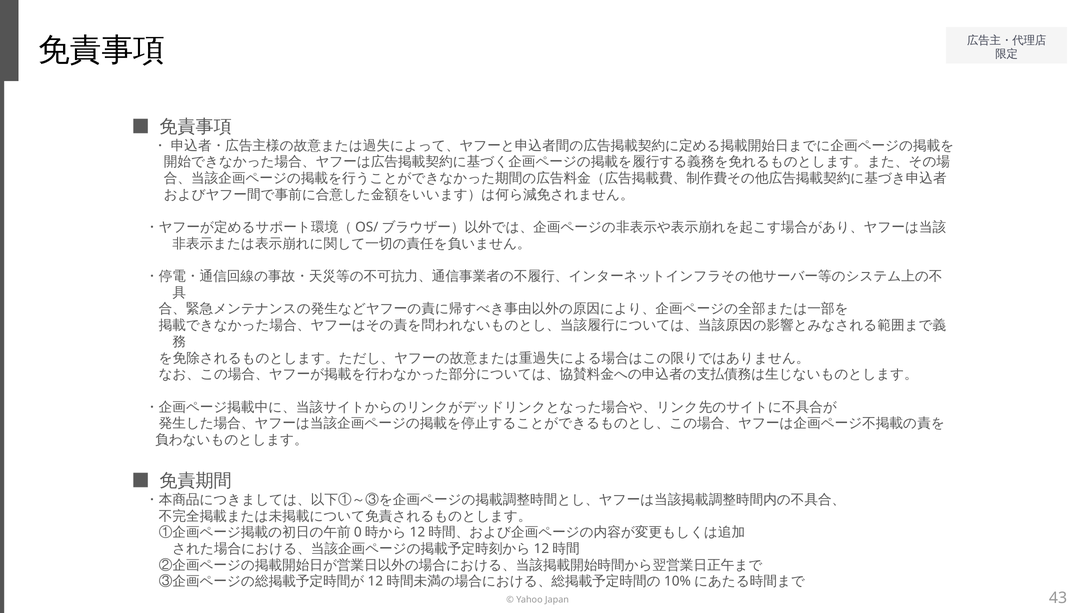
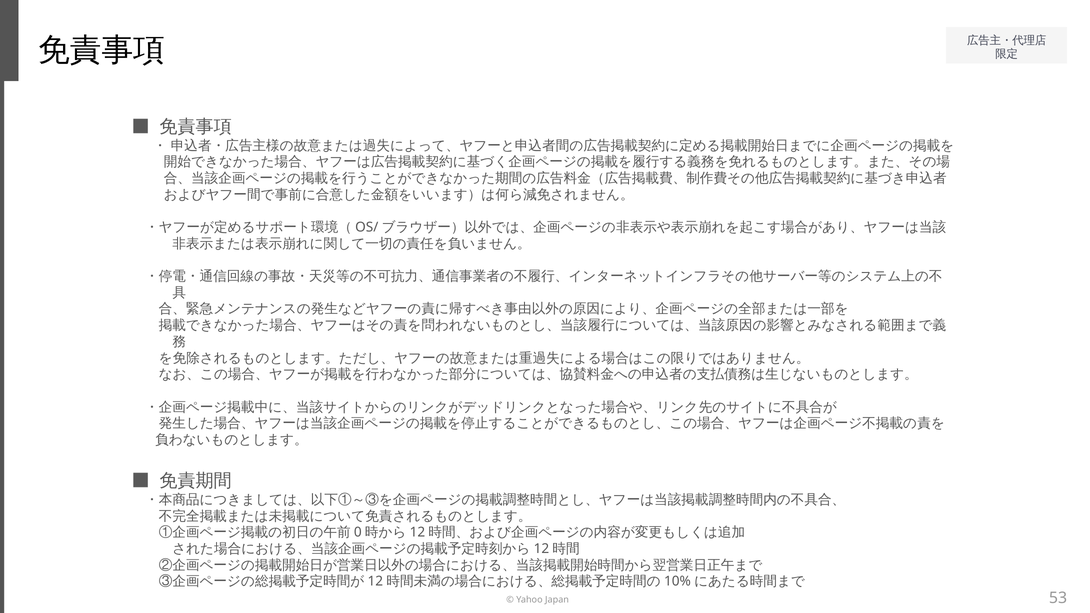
43: 43 -> 53
